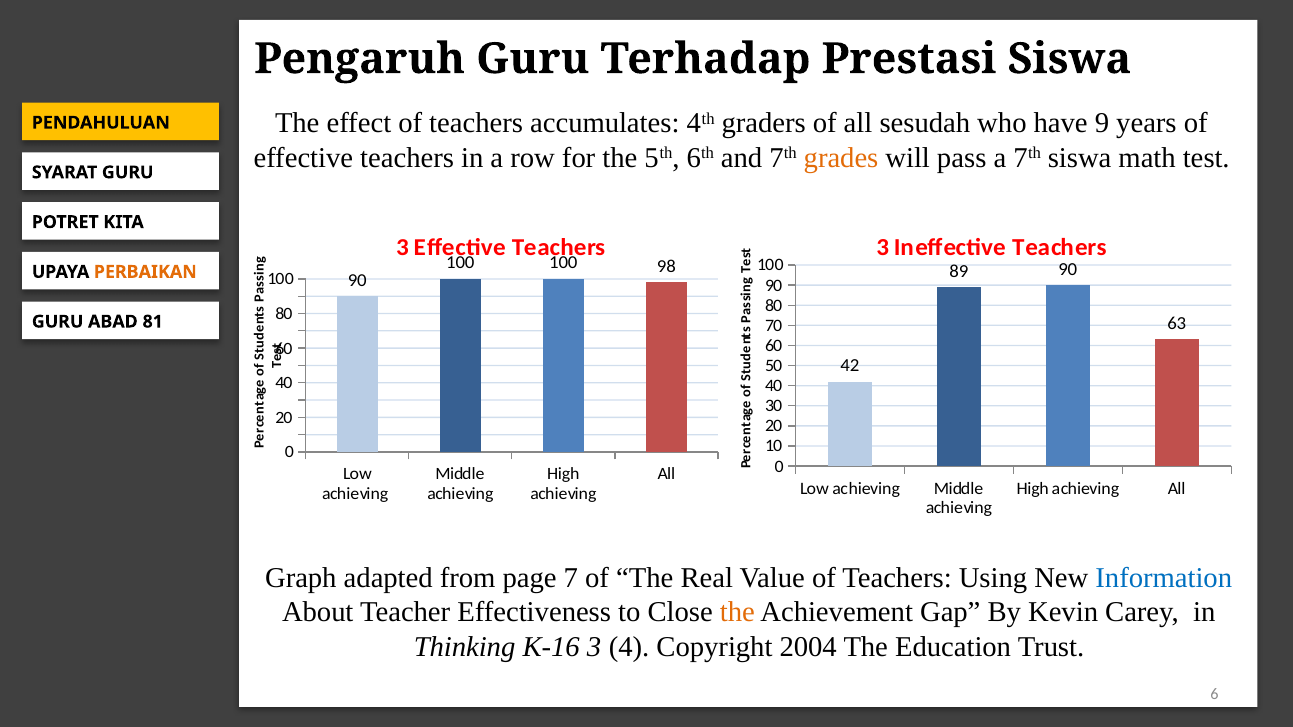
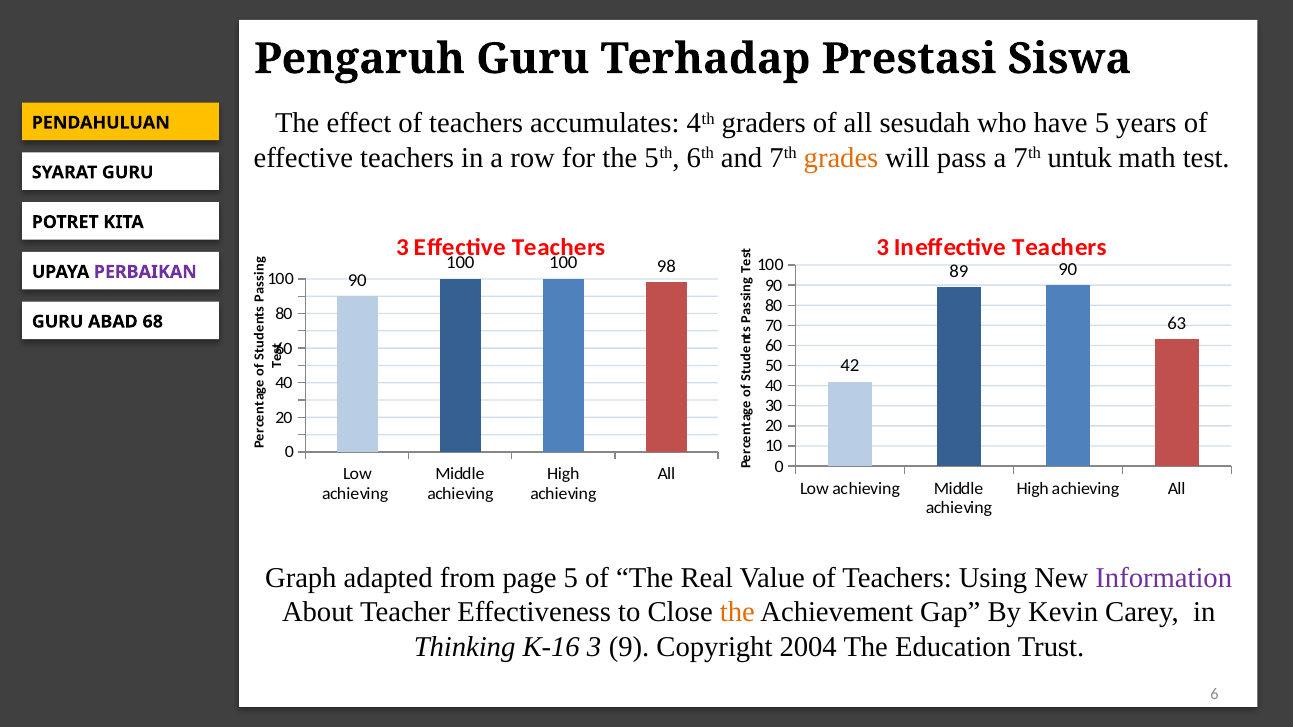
have 9: 9 -> 5
7th siswa: siswa -> untuk
PERBAIKAN colour: orange -> purple
81: 81 -> 68
page 7: 7 -> 5
Information colour: blue -> purple
4: 4 -> 9
